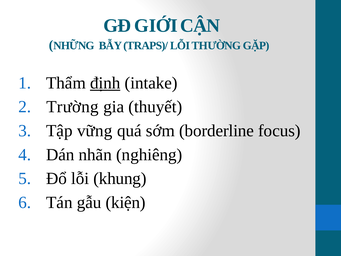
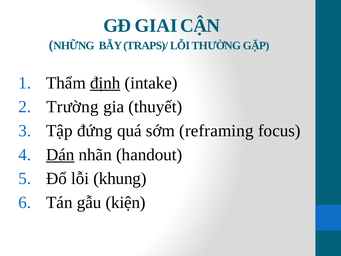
GIỚI: GIỚI -> GIAI
vững: vững -> đứng
borderline: borderline -> reframing
Dán underline: none -> present
nghiêng: nghiêng -> handout
